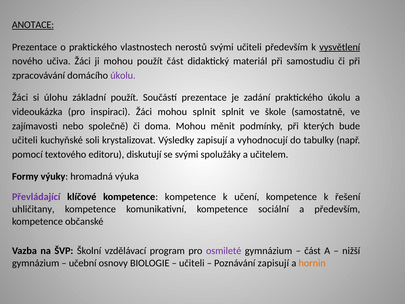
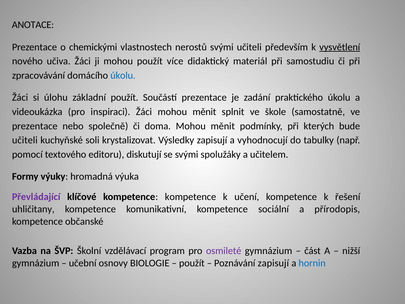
ANOTACE underline: present -> none
o praktického: praktického -> chemickými
použít část: část -> více
úkolu at (123, 75) colour: purple -> blue
Žáci mohou splnit: splnit -> měnit
zajímavosti at (35, 126): zajímavosti -> prezentace
a především: především -> přírodopis
učiteli at (192, 263): učiteli -> použít
hornin colour: orange -> blue
